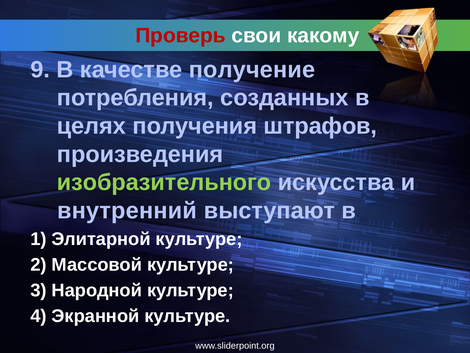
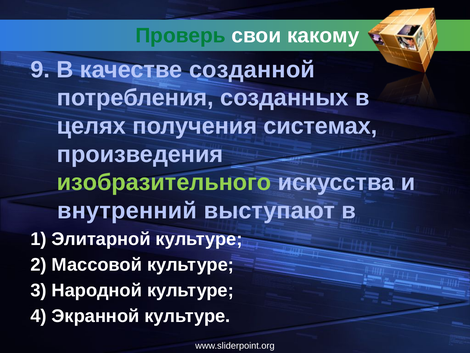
Проверь colour: red -> green
получение: получение -> созданной
штрафов: штрафов -> системах
